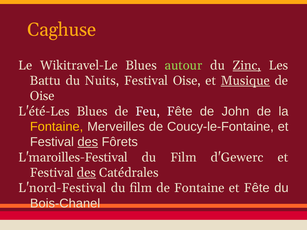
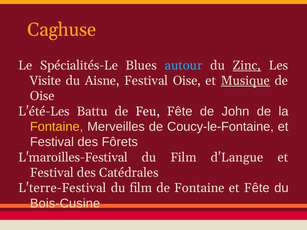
Wikitravel-Le: Wikitravel-Le -> Spécialités-Le
autour colour: light green -> light blue
Battu: Battu -> Visite
Nuits: Nuits -> Aisne
L'été-Les Blues: Blues -> Battu
des at (88, 142) underline: present -> none
d'Gewerc: d'Gewerc -> d'Langue
des at (86, 173) underline: present -> none
L'nord-Festival: L'nord-Festival -> L'terre-Festival
Bois-Chanel: Bois-Chanel -> Bois-Cusine
